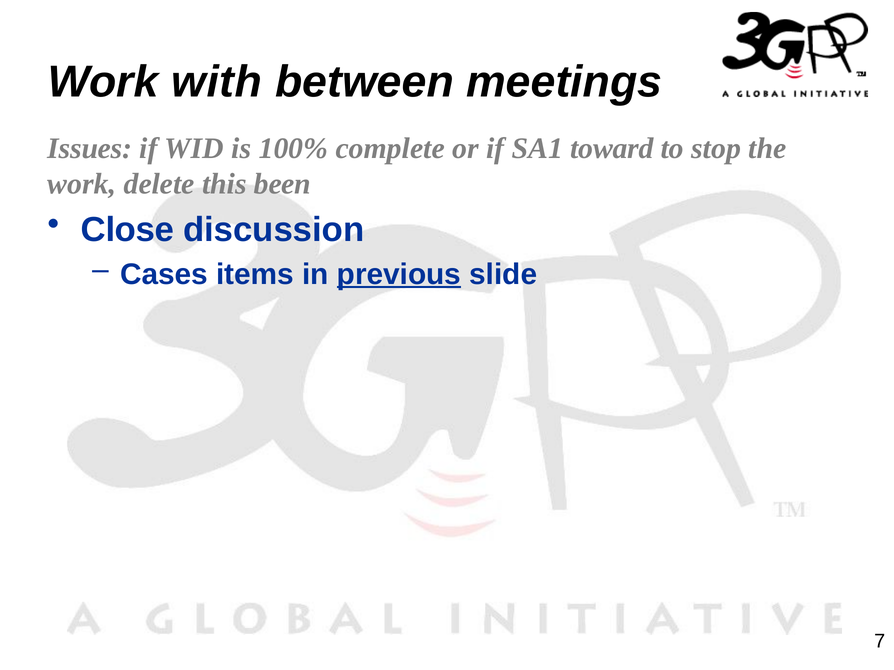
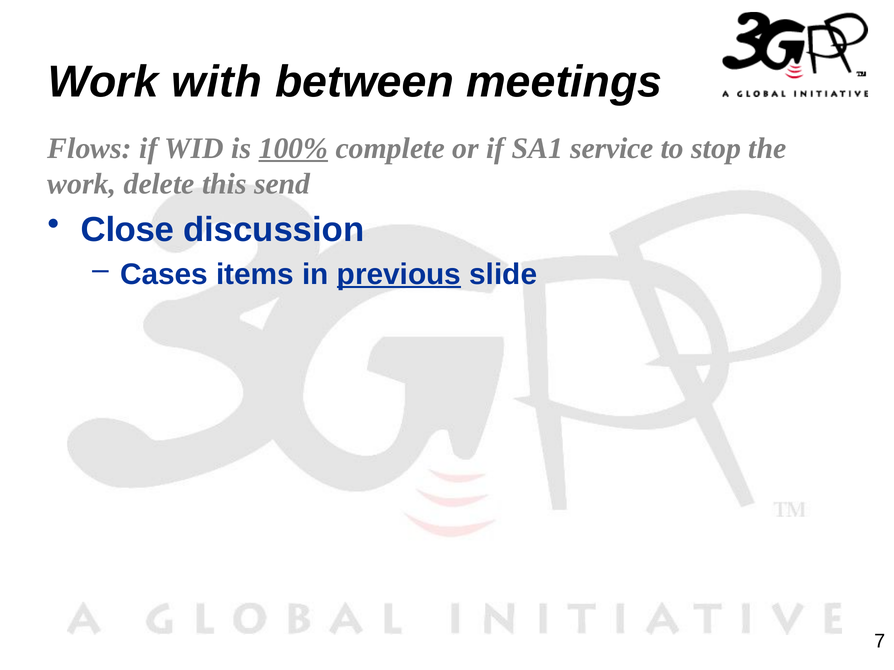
Issues: Issues -> Flows
100% underline: none -> present
toward: toward -> service
been: been -> send
